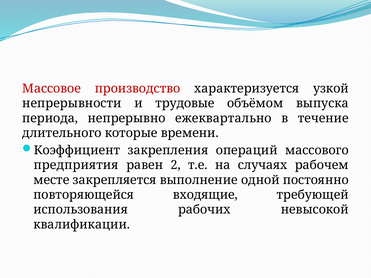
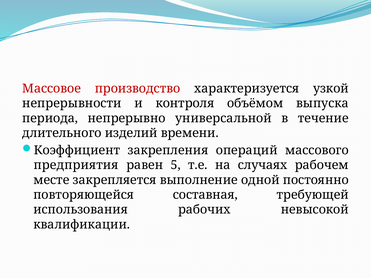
трудовые: трудовые -> контроля
ежеквартально: ежеквартально -> универсальной
которые: которые -> изделий
2: 2 -> 5
входящие: входящие -> составная
